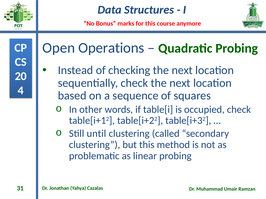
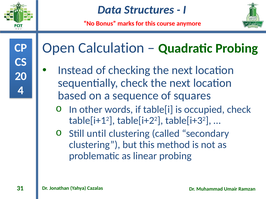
Operations: Operations -> Calculation
